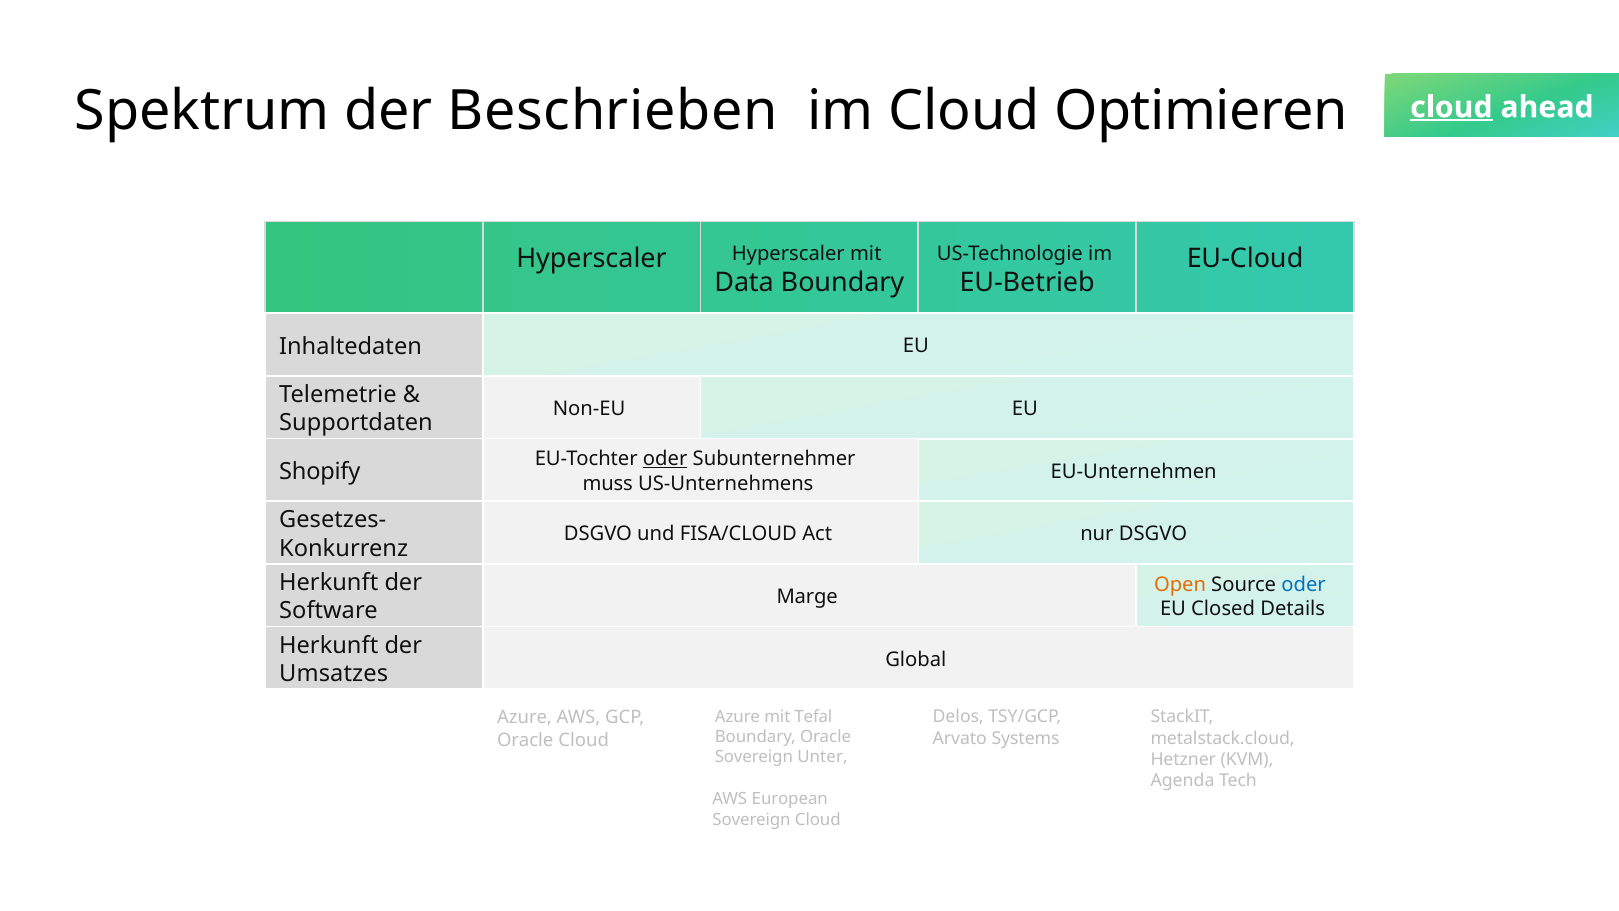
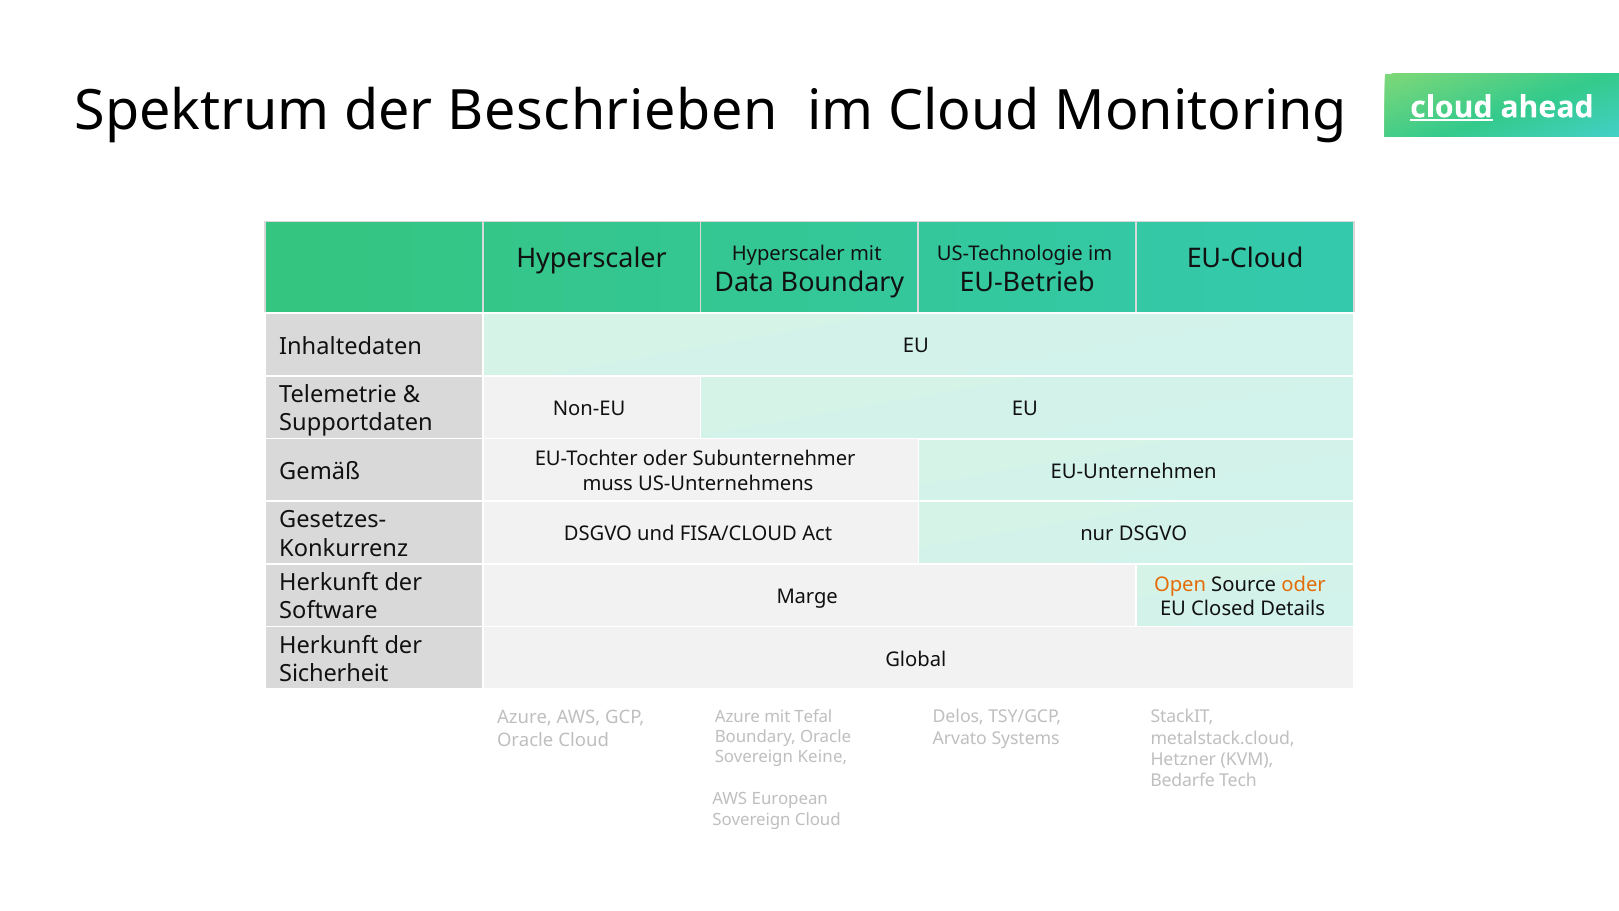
Optimieren: Optimieren -> Monitoring
oder at (665, 459) underline: present -> none
Shopify: Shopify -> Gemäß
oder at (1304, 584) colour: blue -> orange
Umsatzes: Umsatzes -> Sicherheit
Unter: Unter -> Keine
Agenda: Agenda -> Bedarfe
